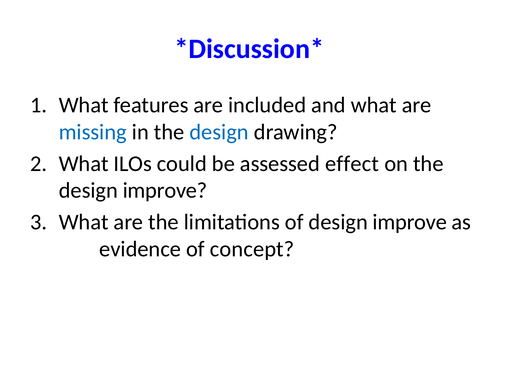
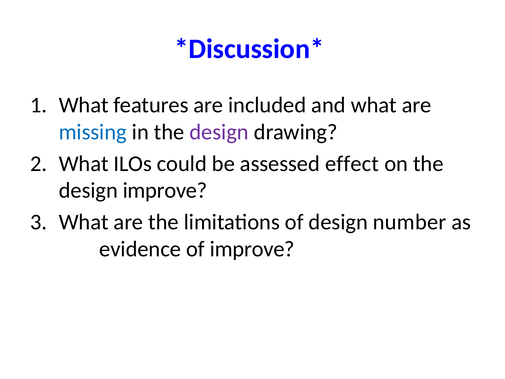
design at (219, 132) colour: blue -> purple
of design improve: improve -> number
of concept: concept -> improve
